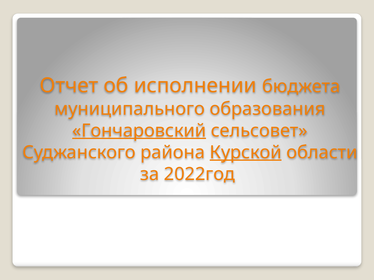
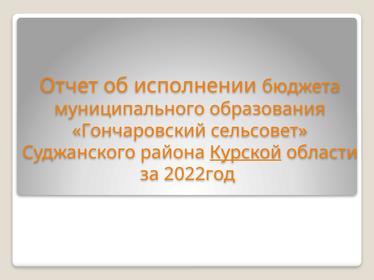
Гончаровский underline: present -> none
